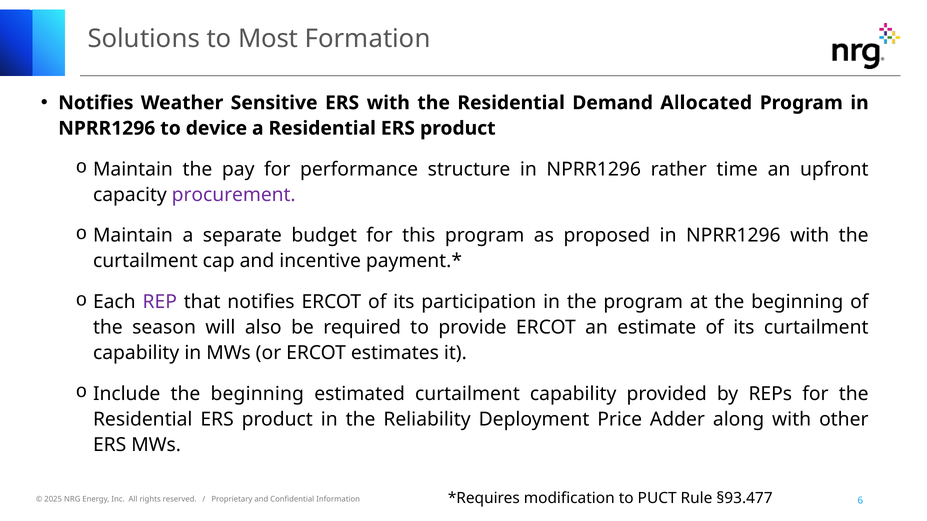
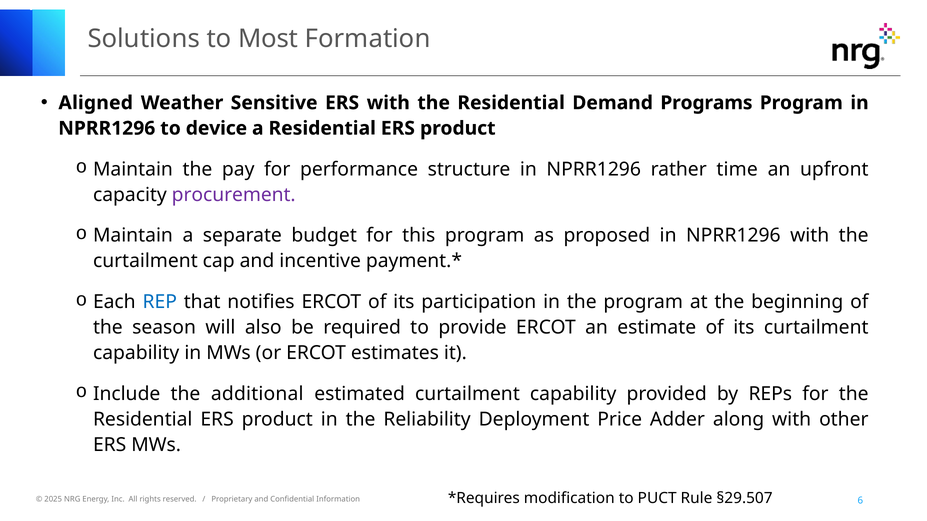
Notifies at (96, 103): Notifies -> Aligned
Allocated: Allocated -> Programs
REP colour: purple -> blue
Include the beginning: beginning -> additional
§93.477: §93.477 -> §29.507
